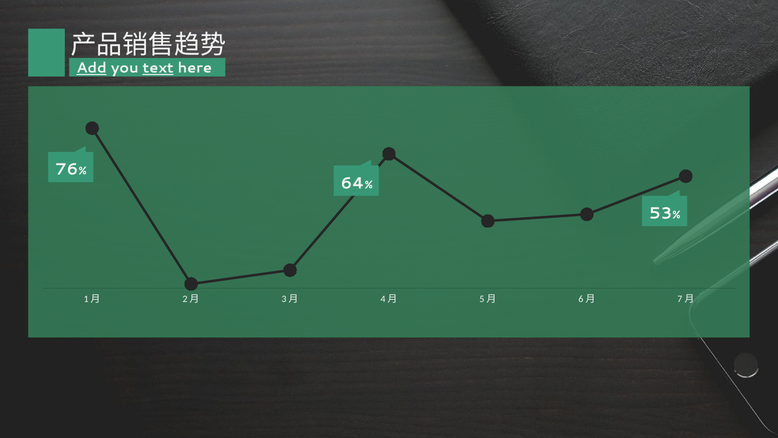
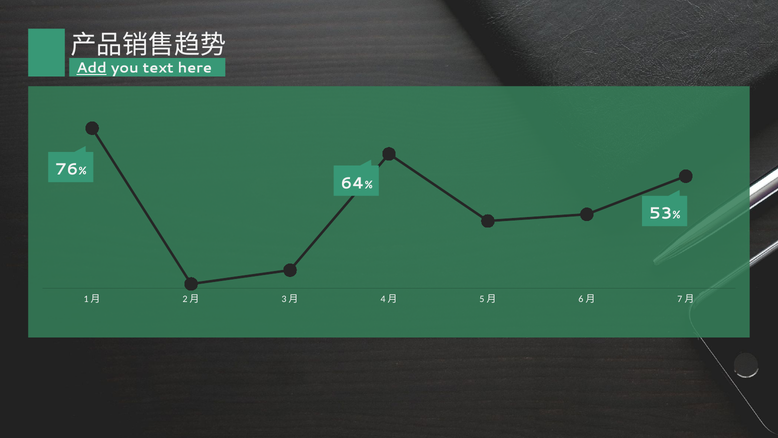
text underline: present -> none
